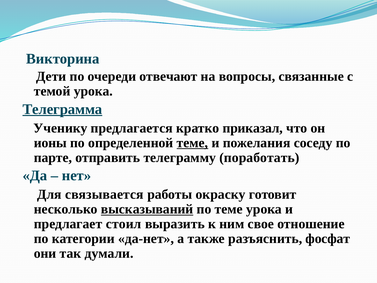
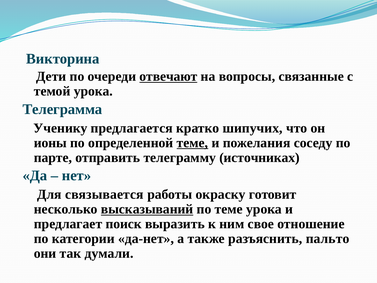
отвечают underline: none -> present
Телеграмма underline: present -> none
приказал: приказал -> шипучих
поработать: поработать -> источниках
стоил: стоил -> поиск
фосфат: фосфат -> пальто
